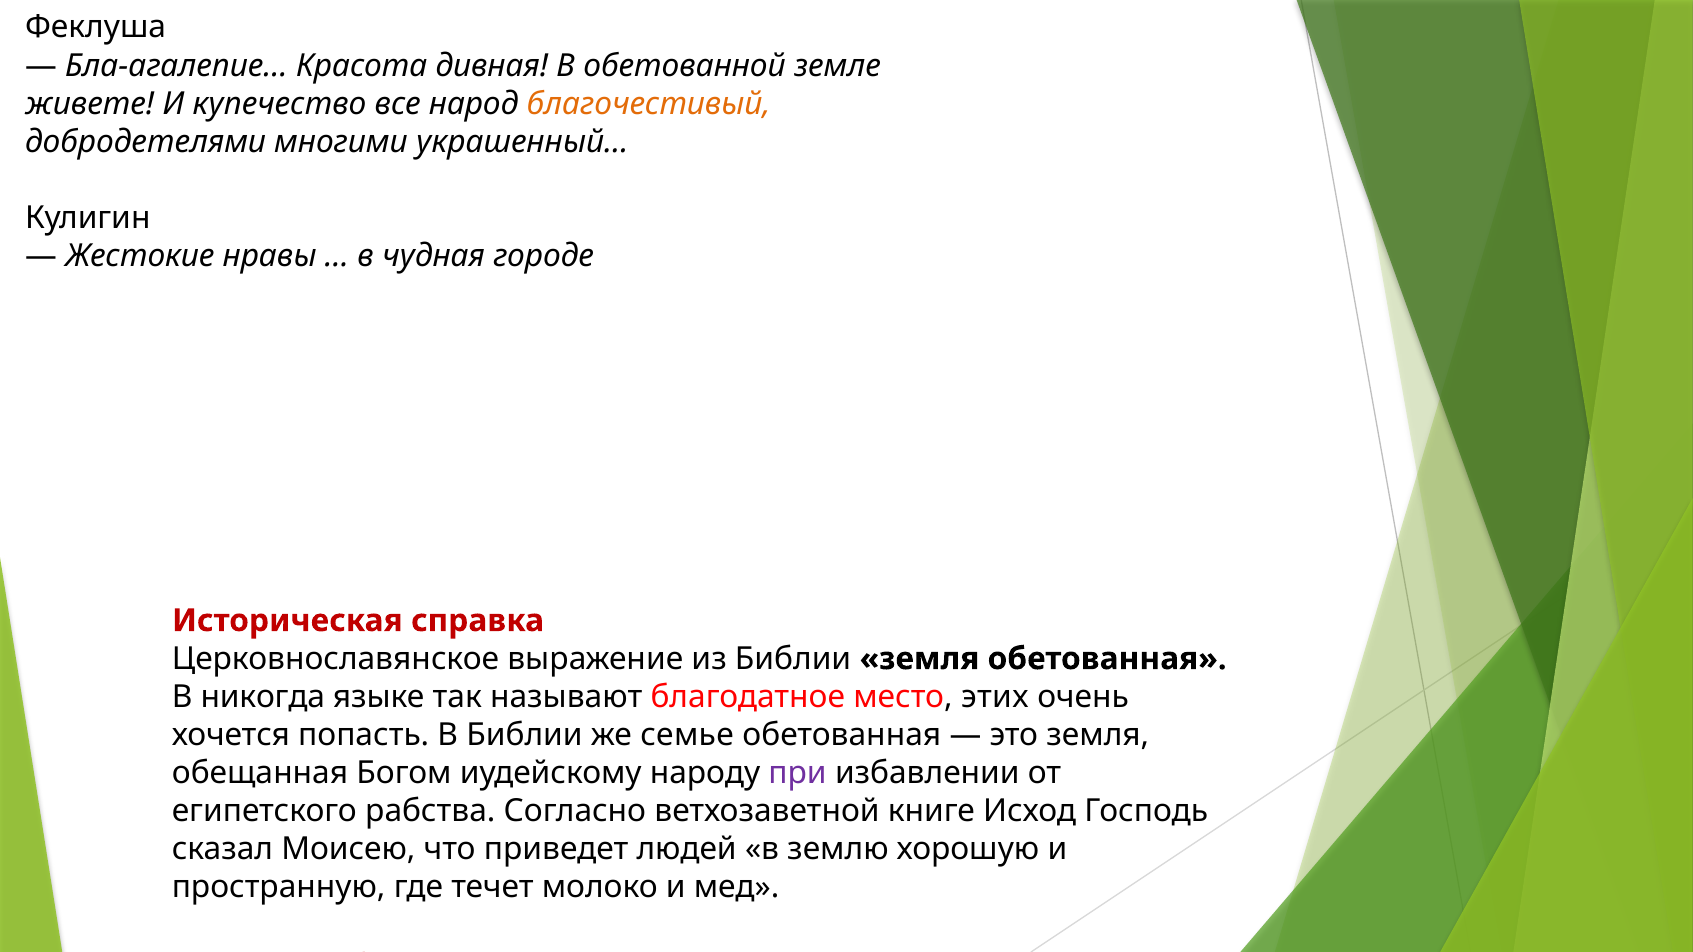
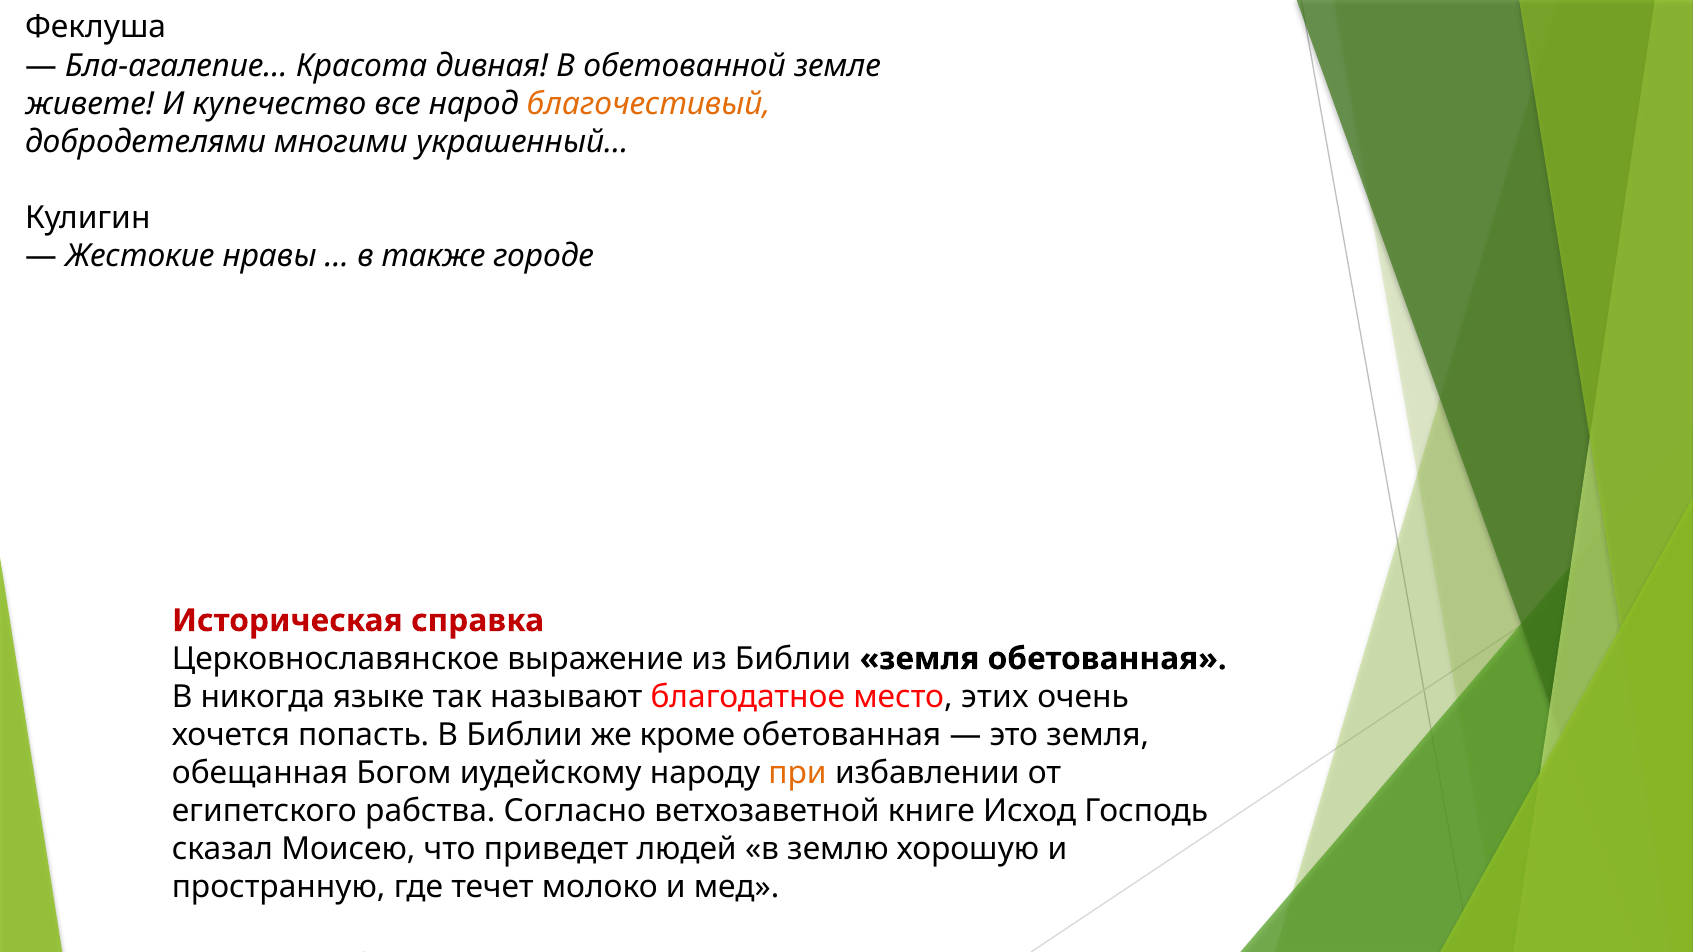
чудная: чудная -> также
семье: семье -> кроме
при colour: purple -> orange
